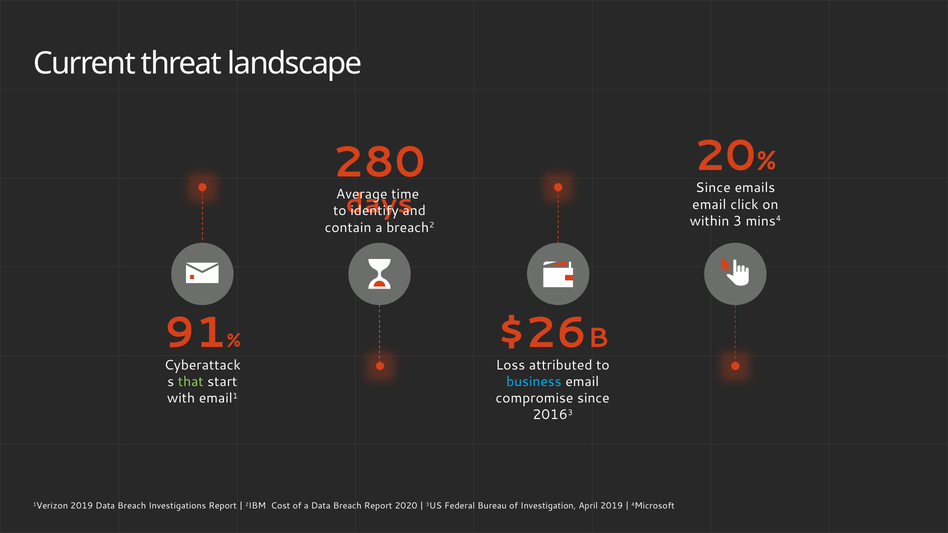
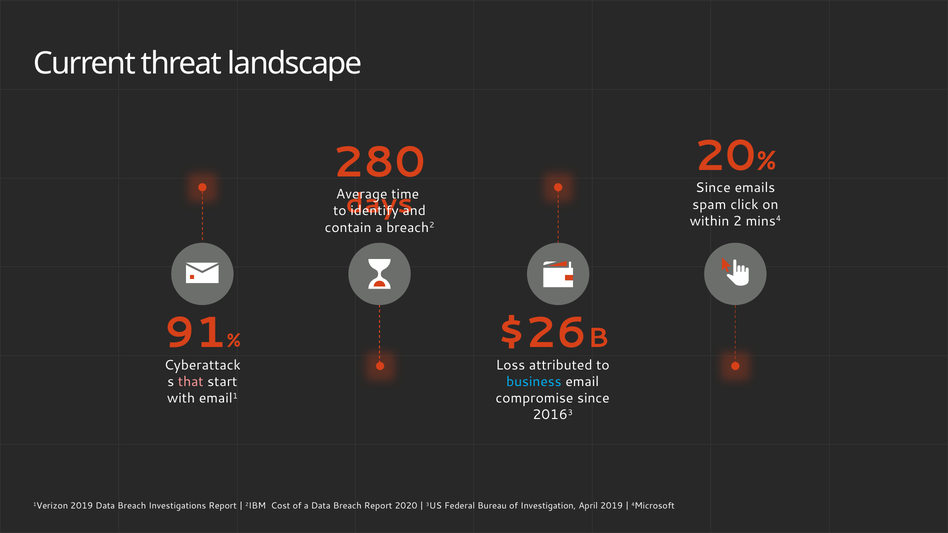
email at (709, 205): email -> spam
3: 3 -> 2
that colour: light green -> pink
